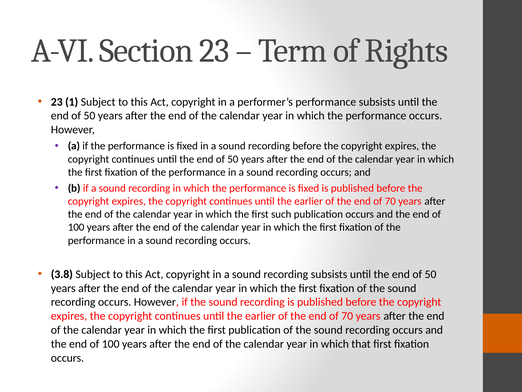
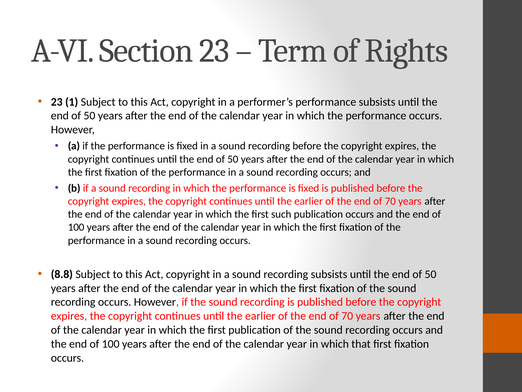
3.8: 3.8 -> 8.8
